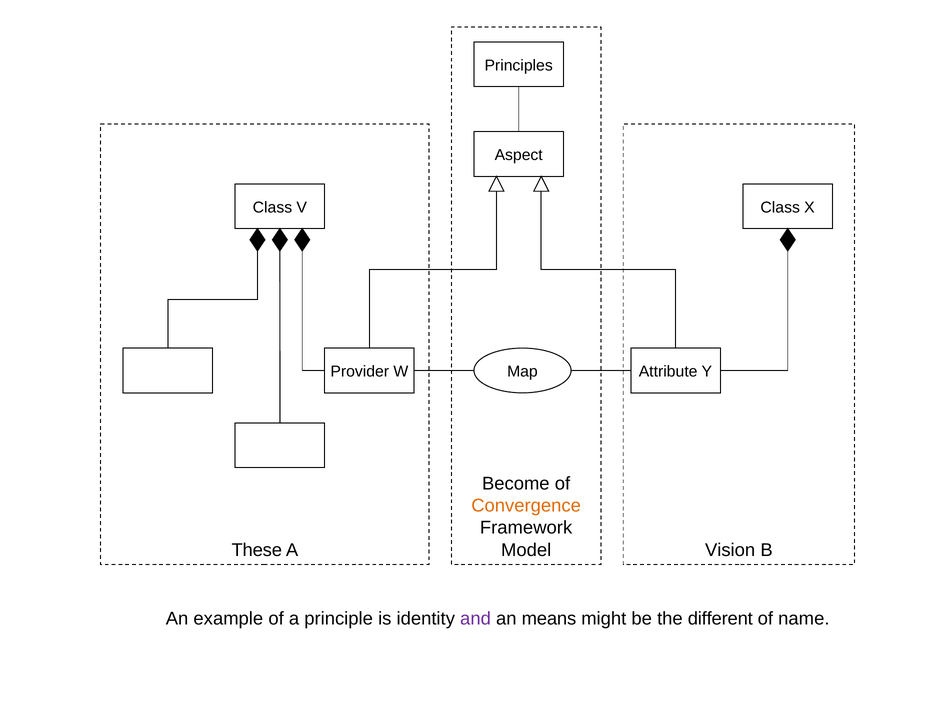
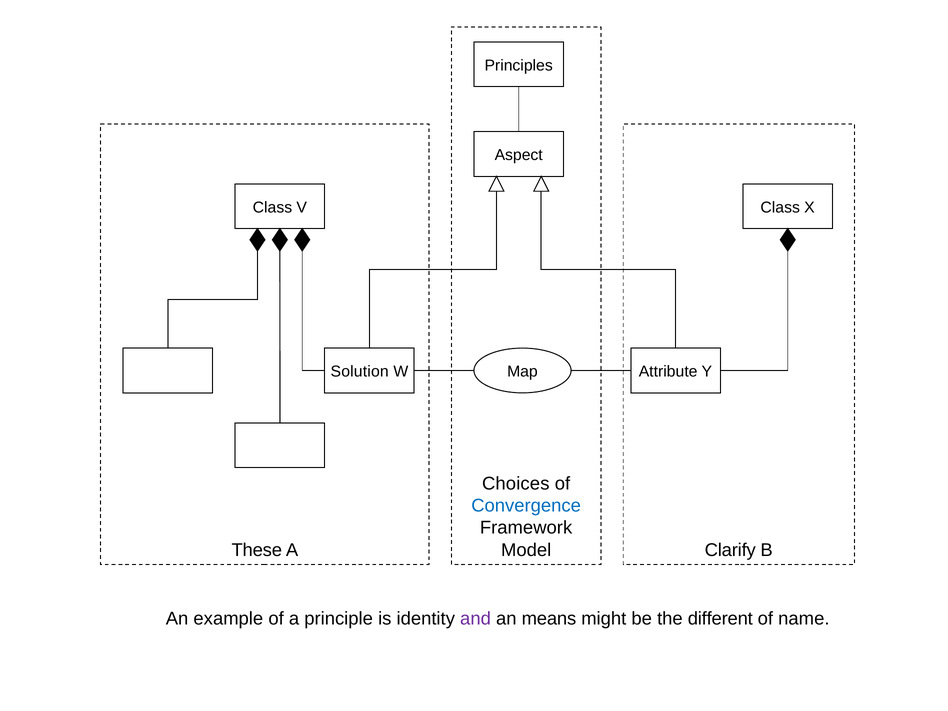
Provider: Provider -> Solution
Become: Become -> Choices
Convergence colour: orange -> blue
Vision: Vision -> Clarify
